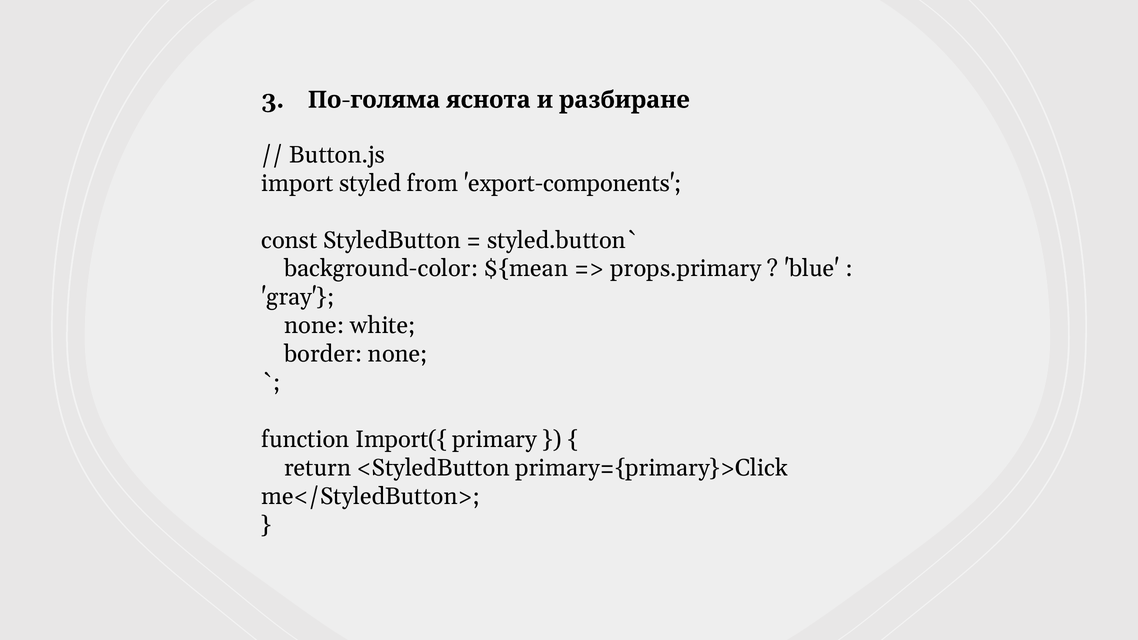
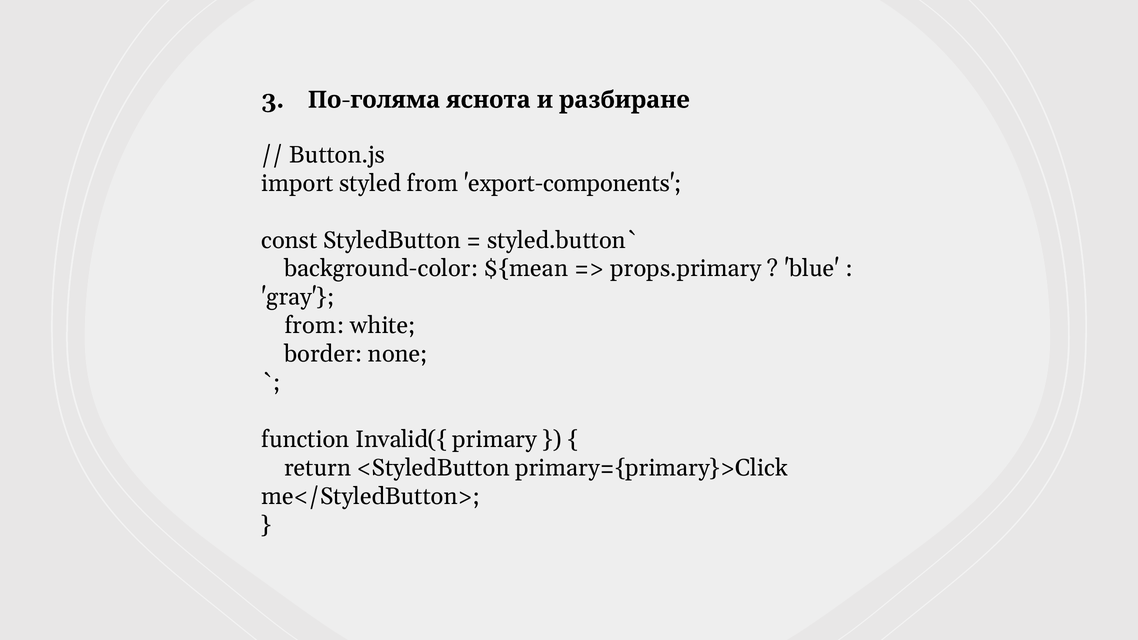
none at (314, 326): none -> from
Import({: Import({ -> Invalid({
